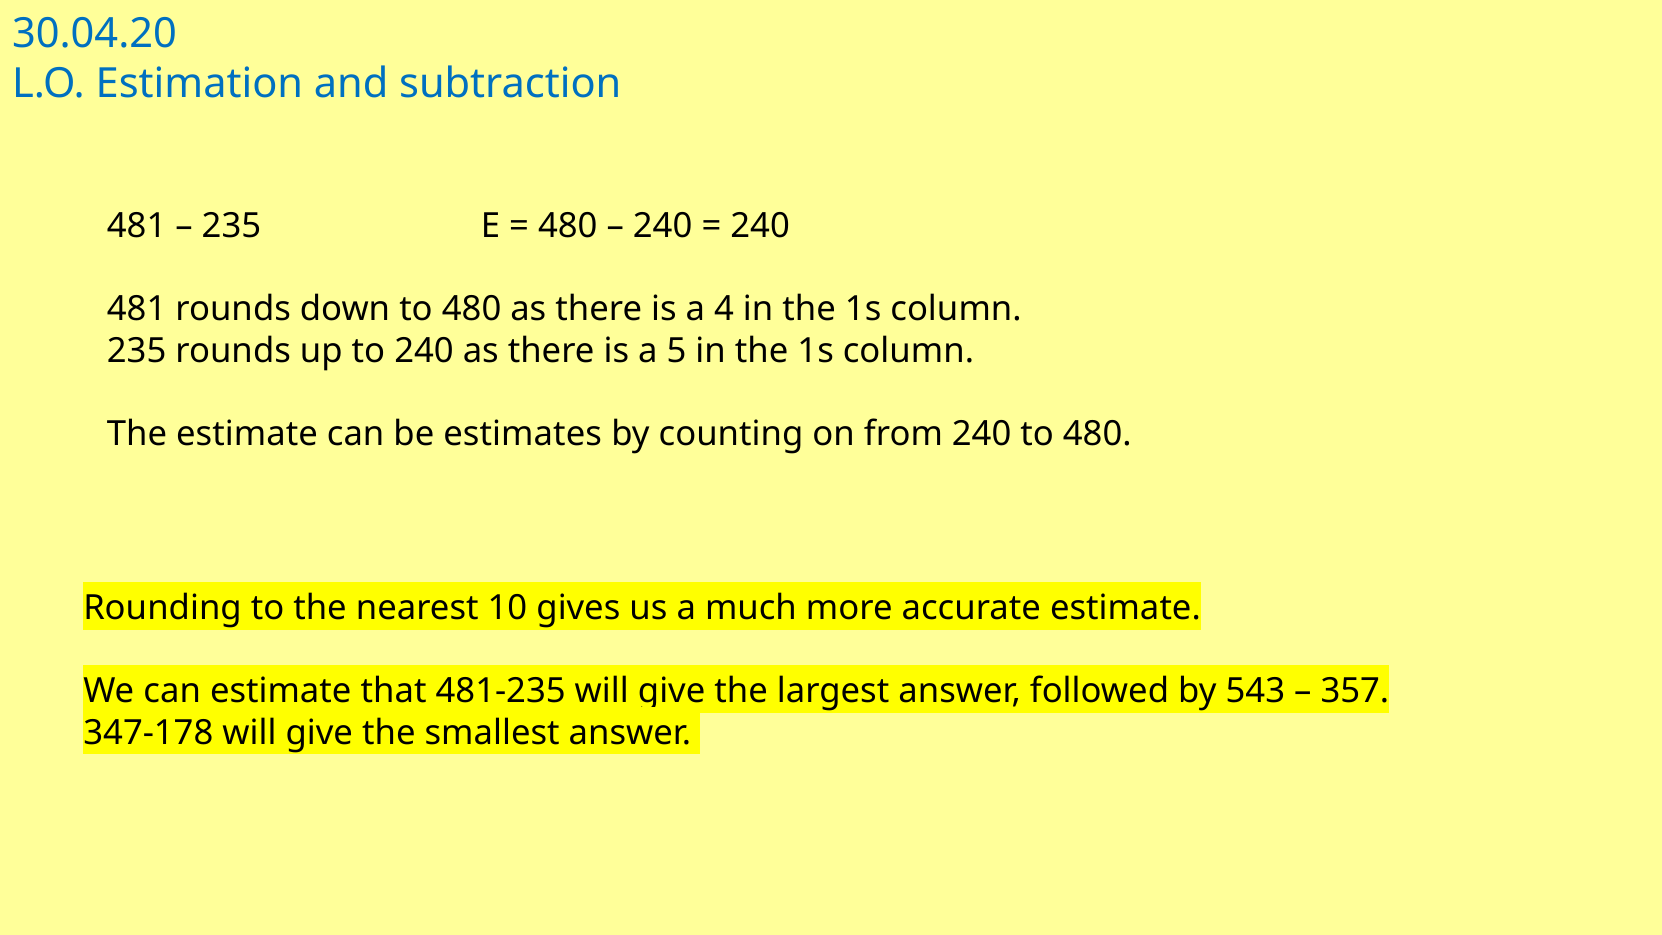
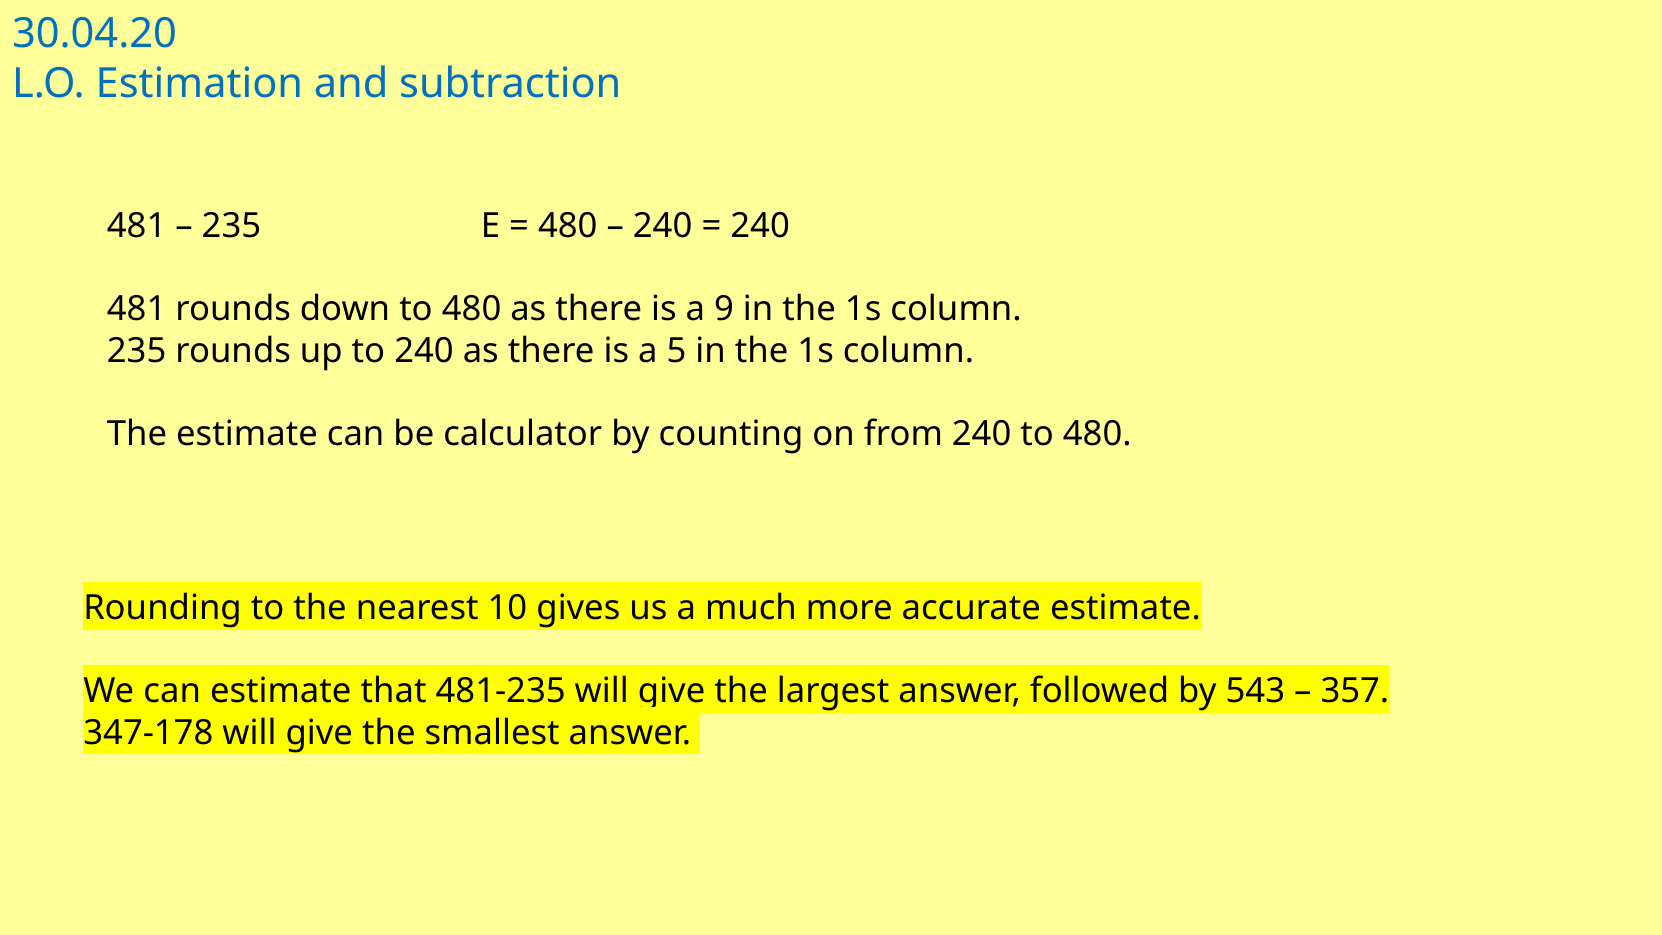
4: 4 -> 9
estimates: estimates -> calculator
